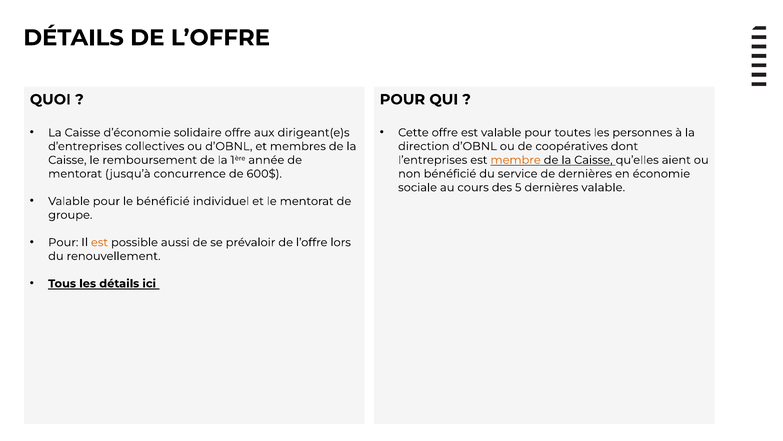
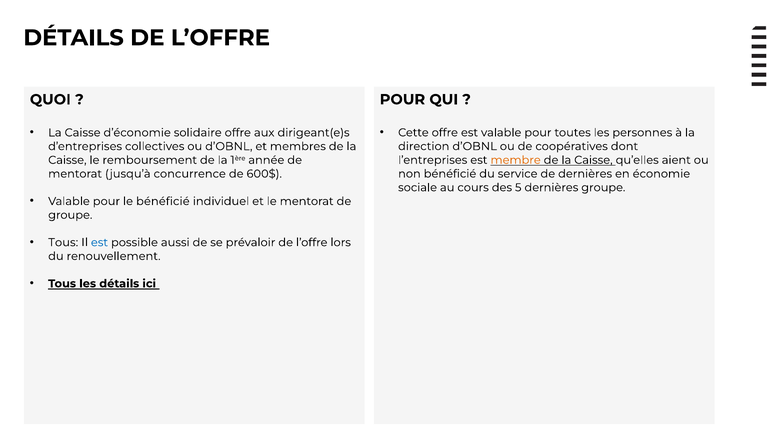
dernières valable: valable -> groupe
Pour at (63, 242): Pour -> Tous
est at (99, 242) colour: orange -> blue
